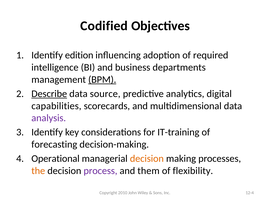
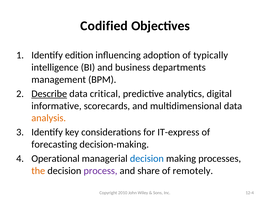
required: required -> typically
BPM underline: present -> none
source: source -> critical
capabilities: capabilities -> informative
analysis colour: purple -> orange
IT-training: IT-training -> IT-express
decision at (147, 159) colour: orange -> blue
them: them -> share
flexibility: flexibility -> remotely
